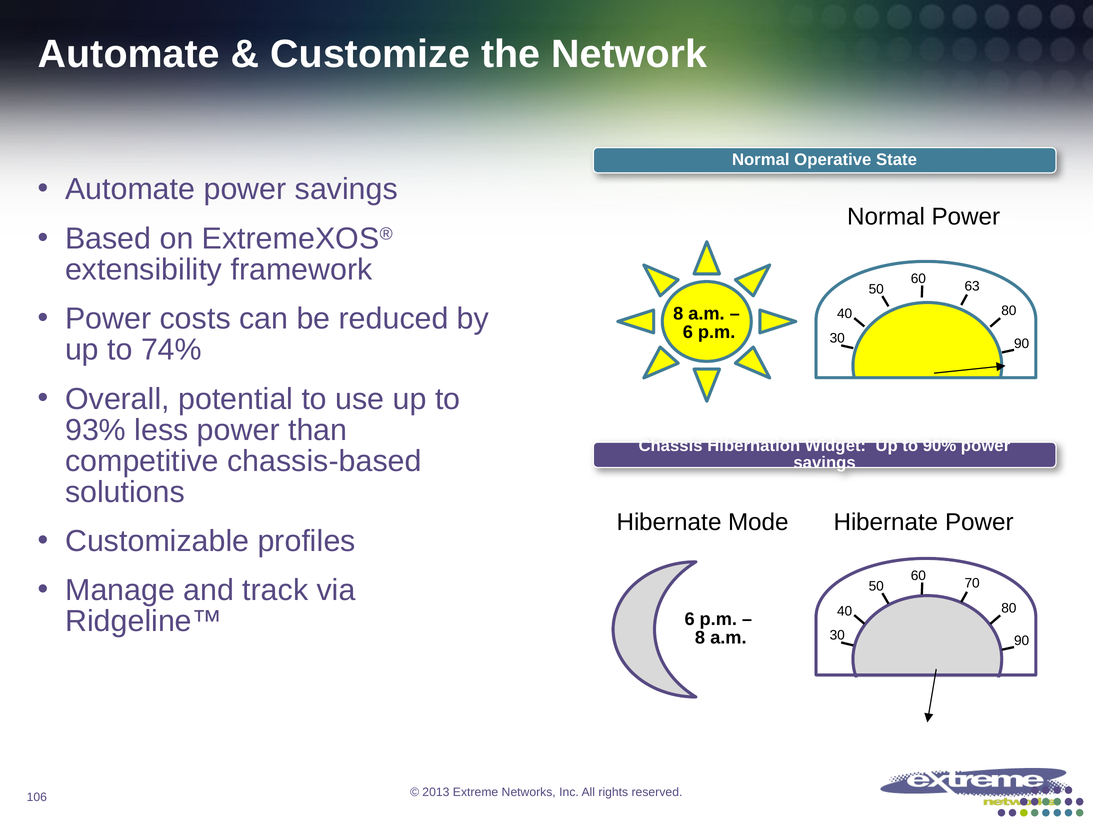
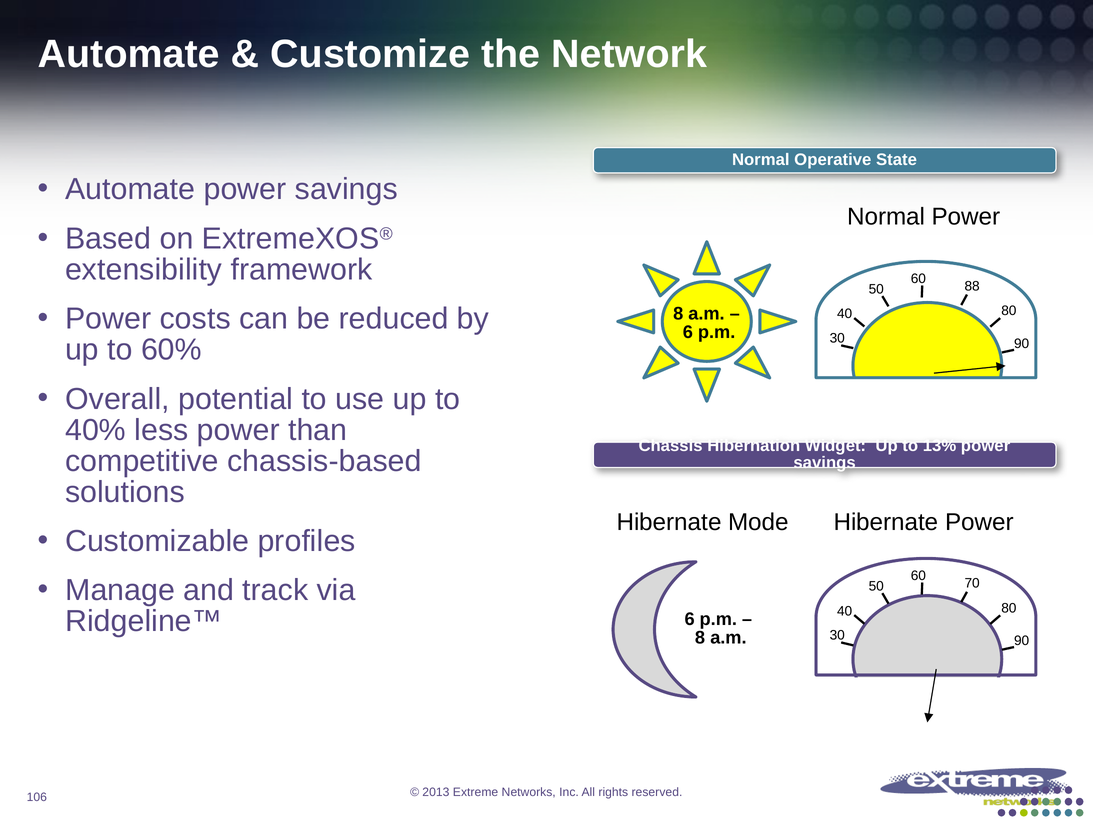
63: 63 -> 88
74%: 74% -> 60%
93%: 93% -> 40%
90%: 90% -> 13%
